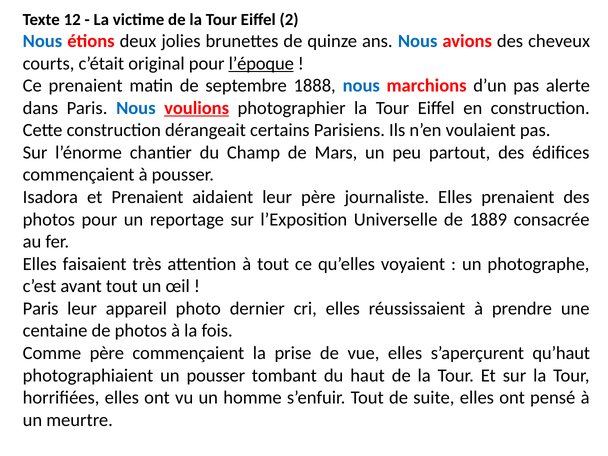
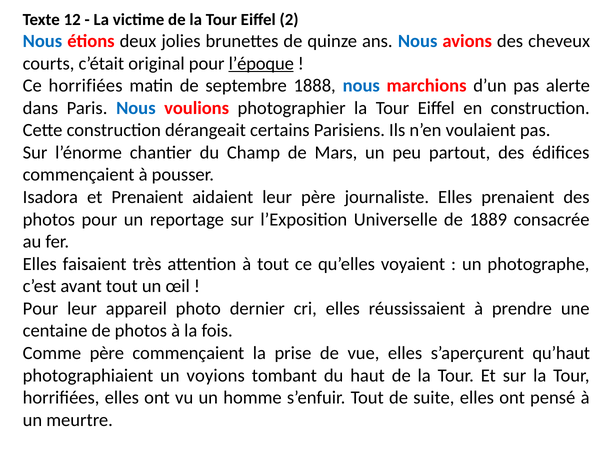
Ce prenaient: prenaient -> horrifiées
voulions underline: present -> none
Paris at (41, 309): Paris -> Pour
un pousser: pousser -> voyions
